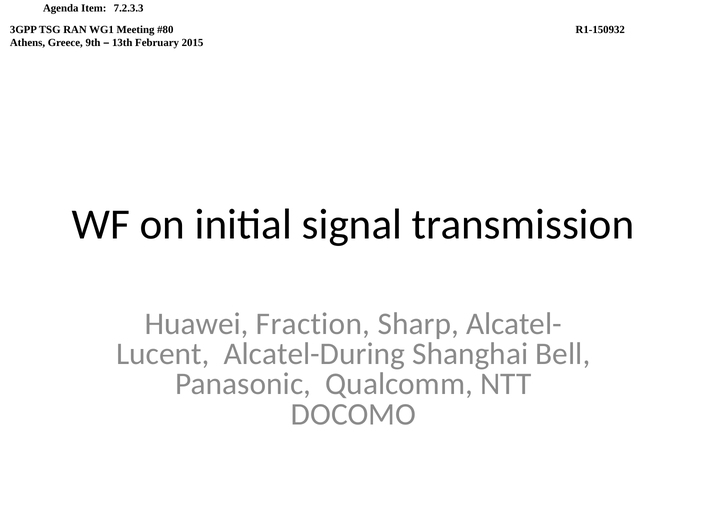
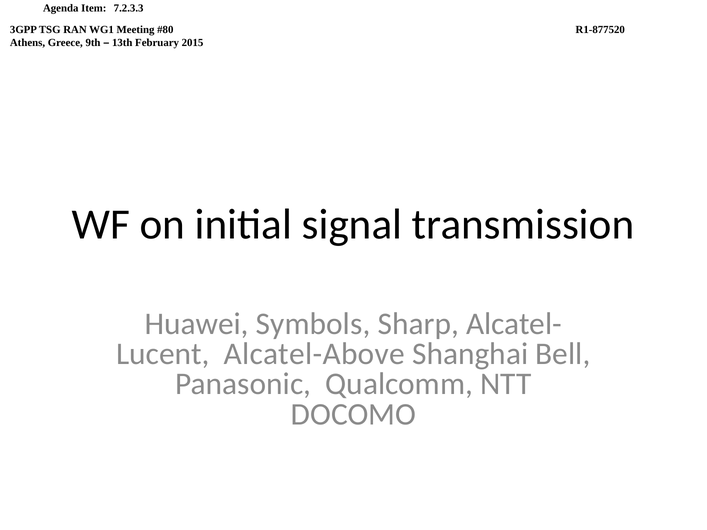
R1-150932: R1-150932 -> R1-877520
Fraction: Fraction -> Symbols
Alcatel-During: Alcatel-During -> Alcatel-Above
